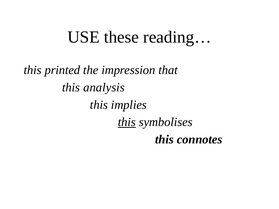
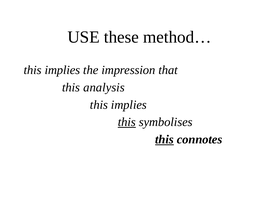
reading…: reading… -> method…
printed at (62, 70): printed -> implies
this at (164, 140) underline: none -> present
